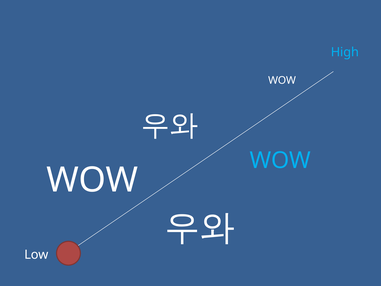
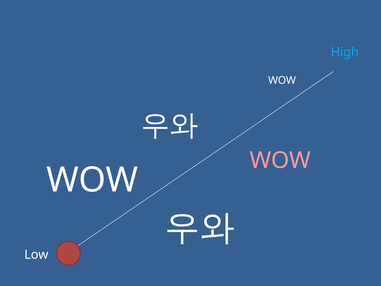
WOW at (280, 160) colour: light blue -> pink
